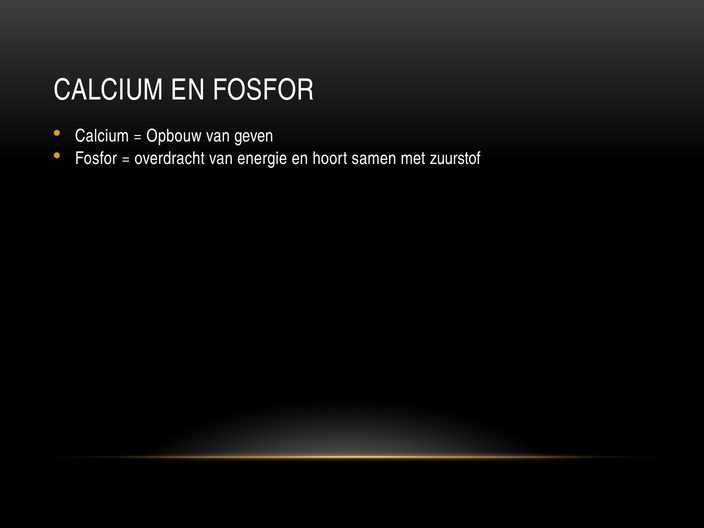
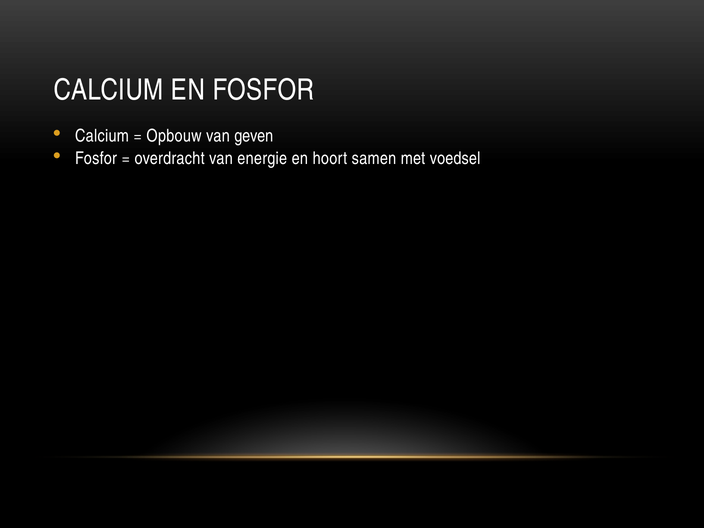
zuurstof: zuurstof -> voedsel
